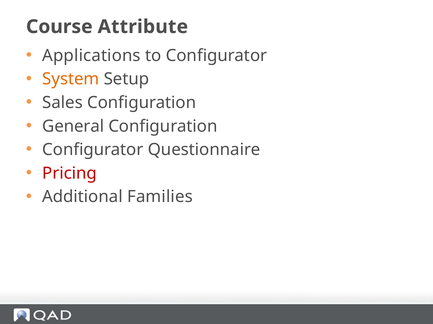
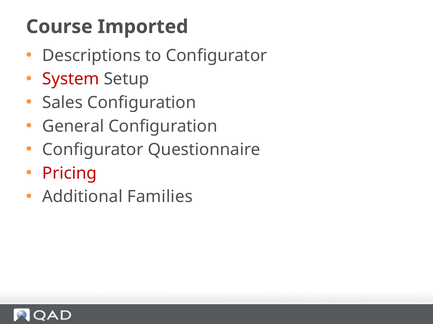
Attribute: Attribute -> Imported
Applications: Applications -> Descriptions
System colour: orange -> red
